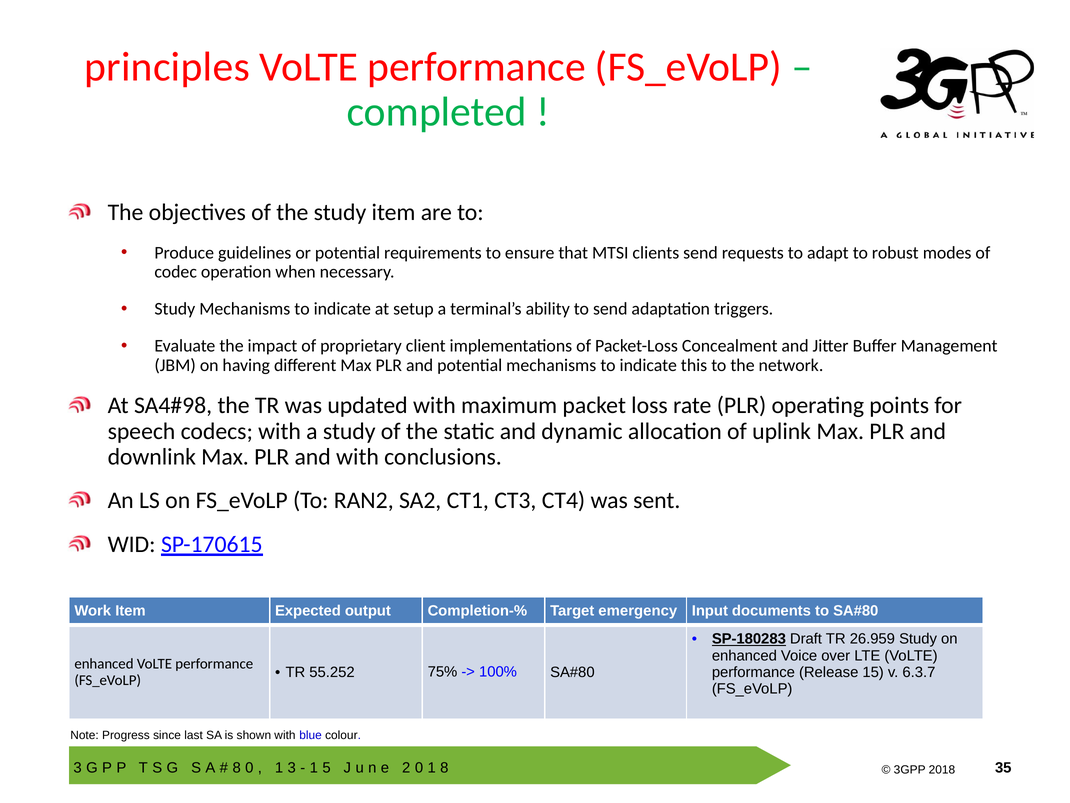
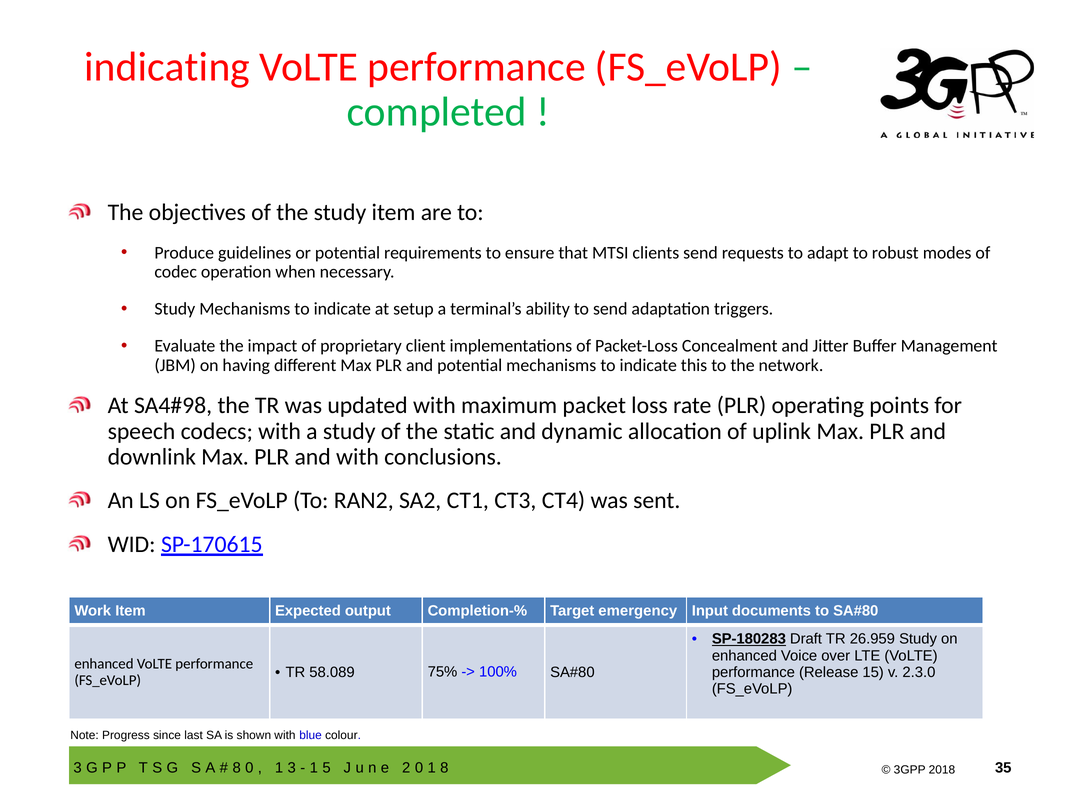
principles: principles -> indicating
55.252: 55.252 -> 58.089
6.3.7: 6.3.7 -> 2.3.0
